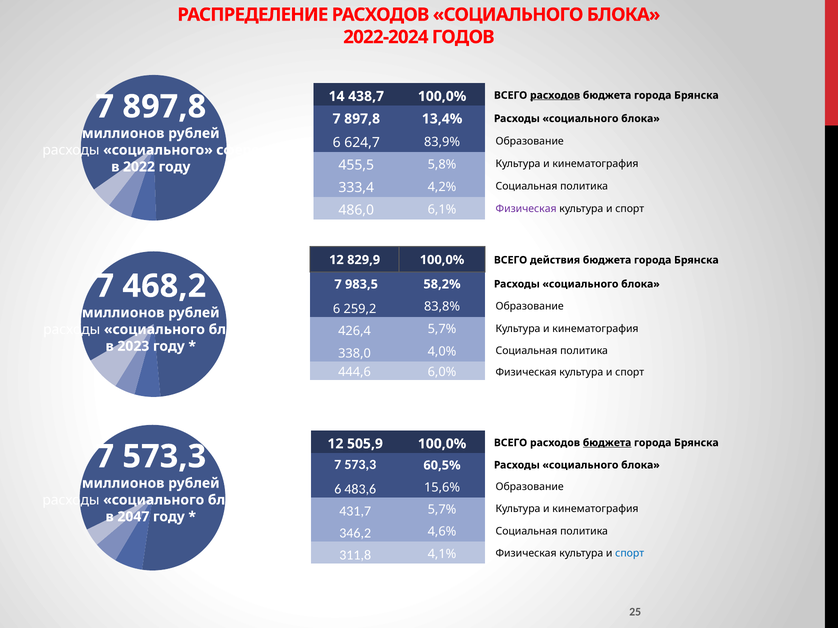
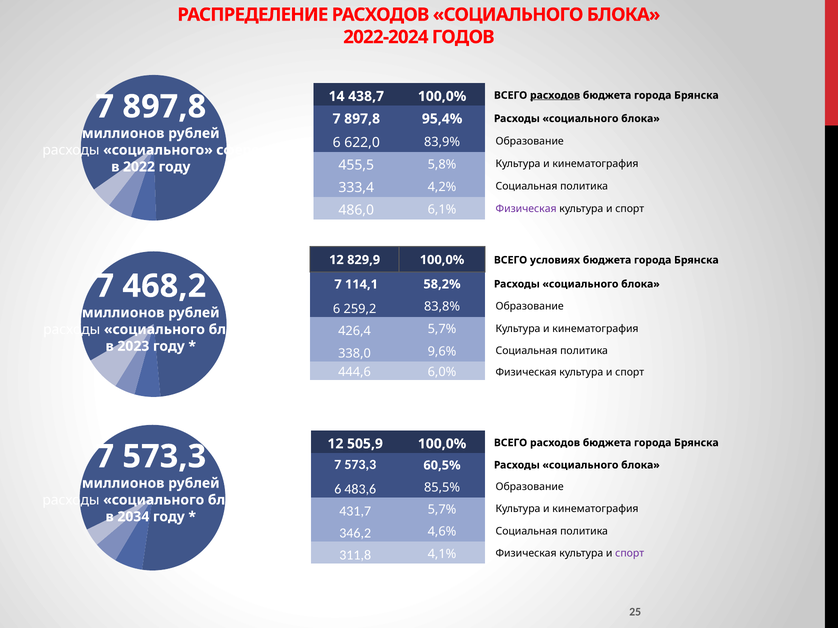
13,4%: 13,4% -> 95,4%
624,7: 624,7 -> 622,0
действия: действия -> условиях
983,5: 983,5 -> 114,1
4,0%: 4,0% -> 9,6%
бюджета at (607, 443) underline: present -> none
15,6%: 15,6% -> 85,5%
2047: 2047 -> 2034
спорт at (630, 554) colour: blue -> purple
